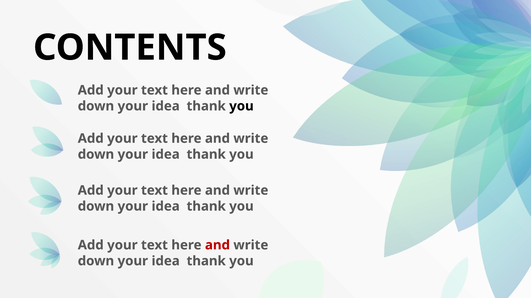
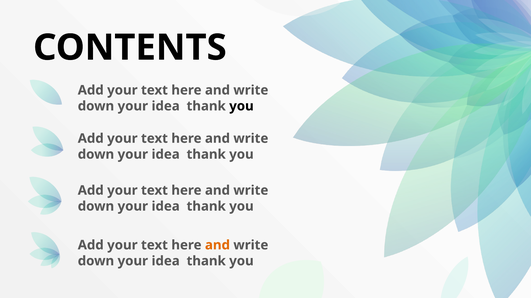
and at (217, 246) colour: red -> orange
